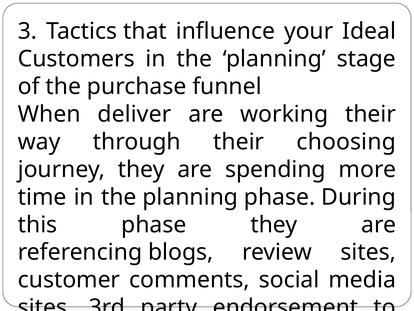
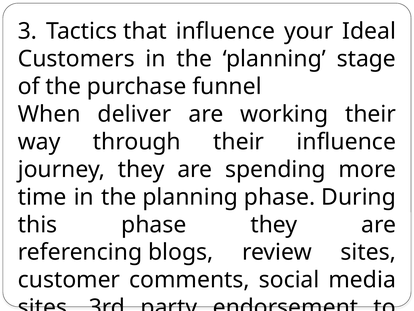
their choosing: choosing -> influence
